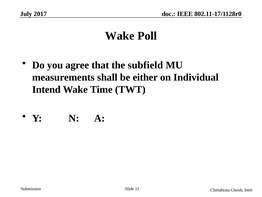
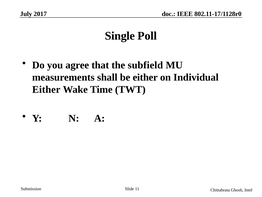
Wake at (120, 36): Wake -> Single
Intend at (46, 89): Intend -> Either
